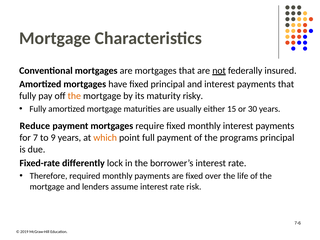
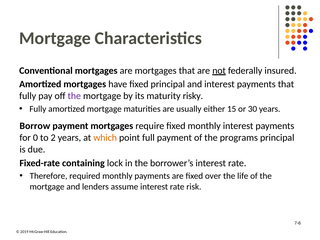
the at (74, 96) colour: orange -> purple
Reduce: Reduce -> Borrow
7: 7 -> 0
9: 9 -> 2
differently: differently -> containing
